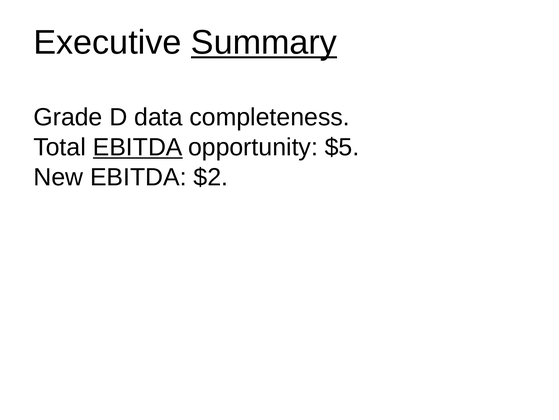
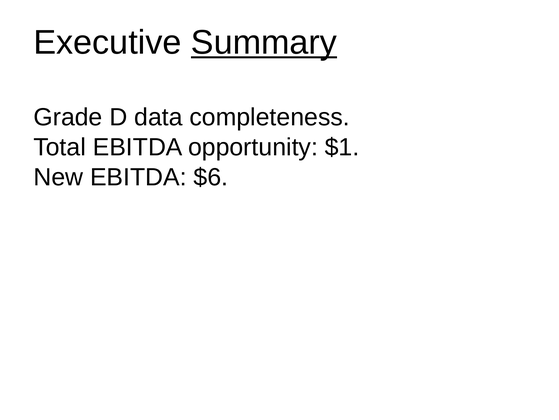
EBITDA at (138, 147) underline: present -> none
$5: $5 -> $1
$2: $2 -> $6
